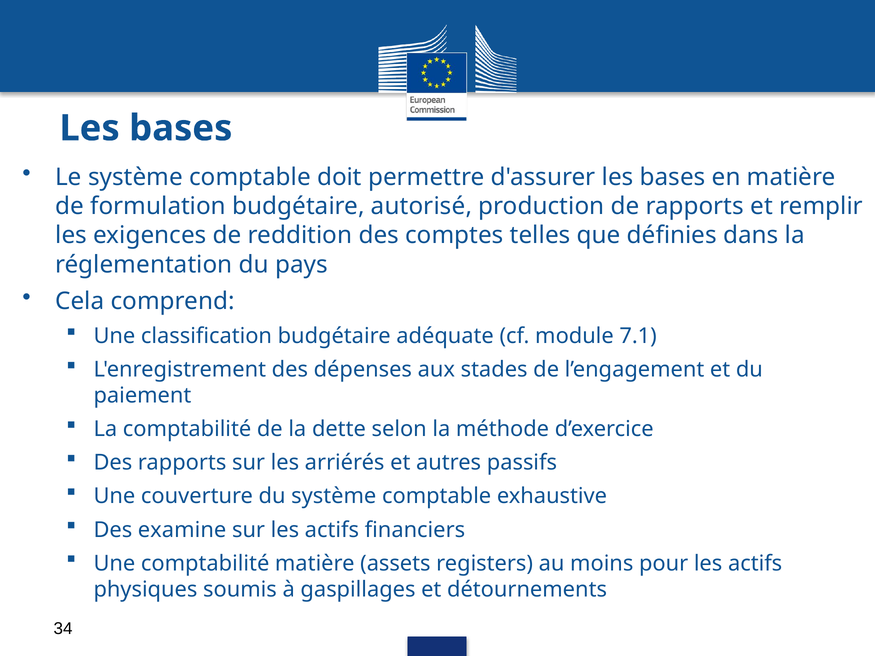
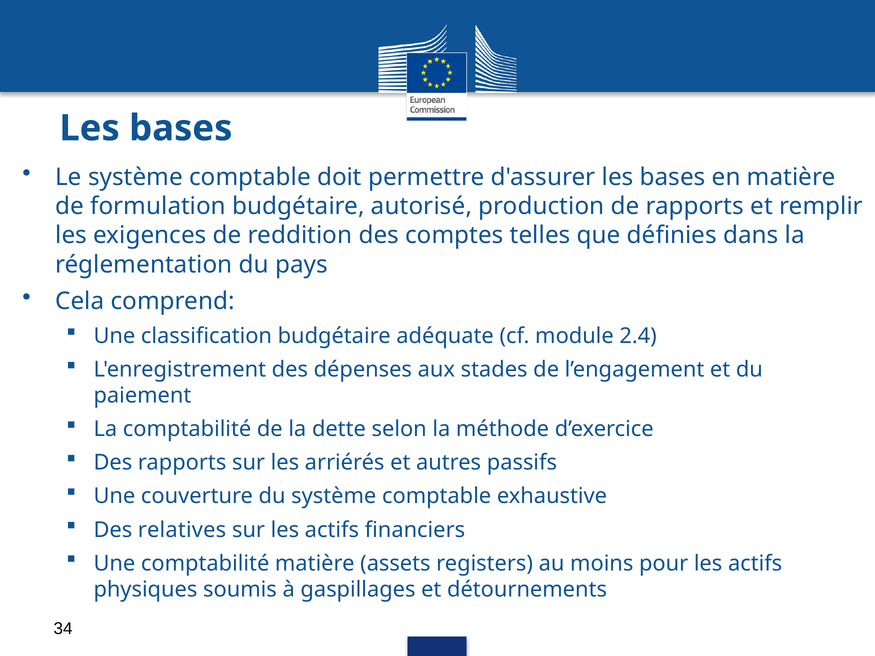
7.1: 7.1 -> 2.4
examine: examine -> relatives
